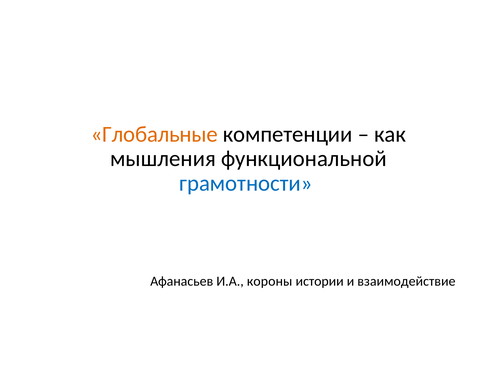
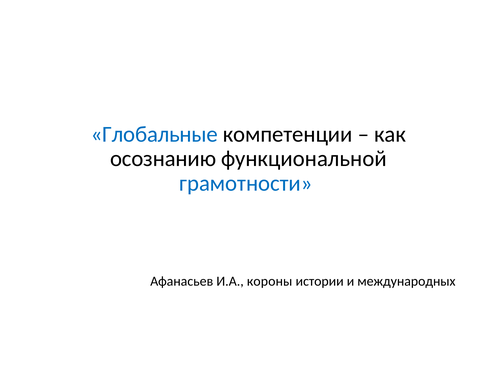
Глобальные colour: orange -> blue
мышления: мышления -> осознанию
взаимодействие: взаимодействие -> международных
